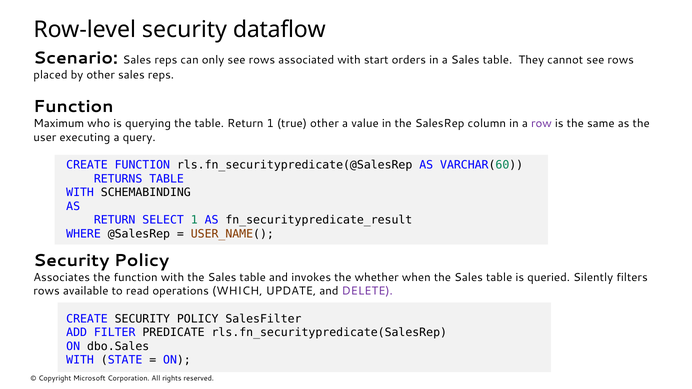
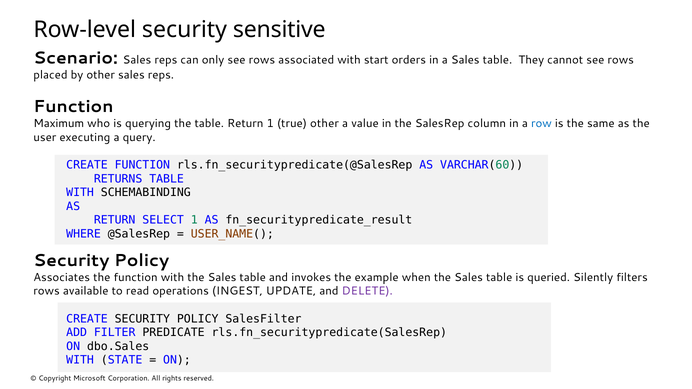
dataflow: dataflow -> sensitive
row colour: purple -> blue
whether: whether -> example
WHICH: WHICH -> INGEST
